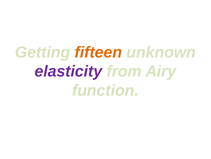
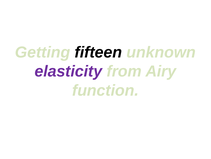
fifteen colour: orange -> black
